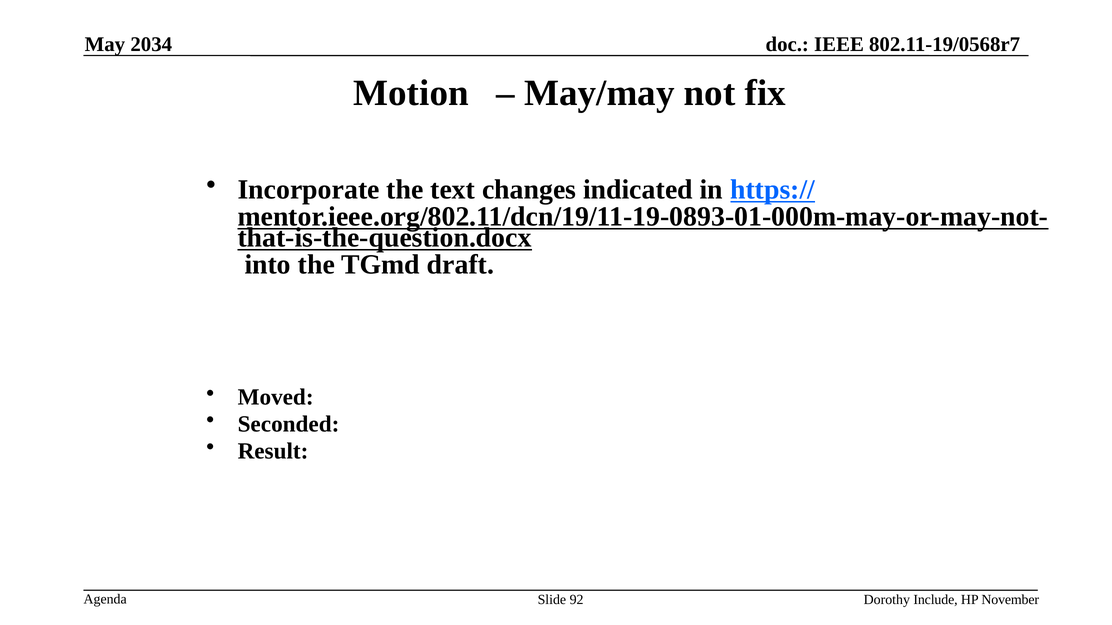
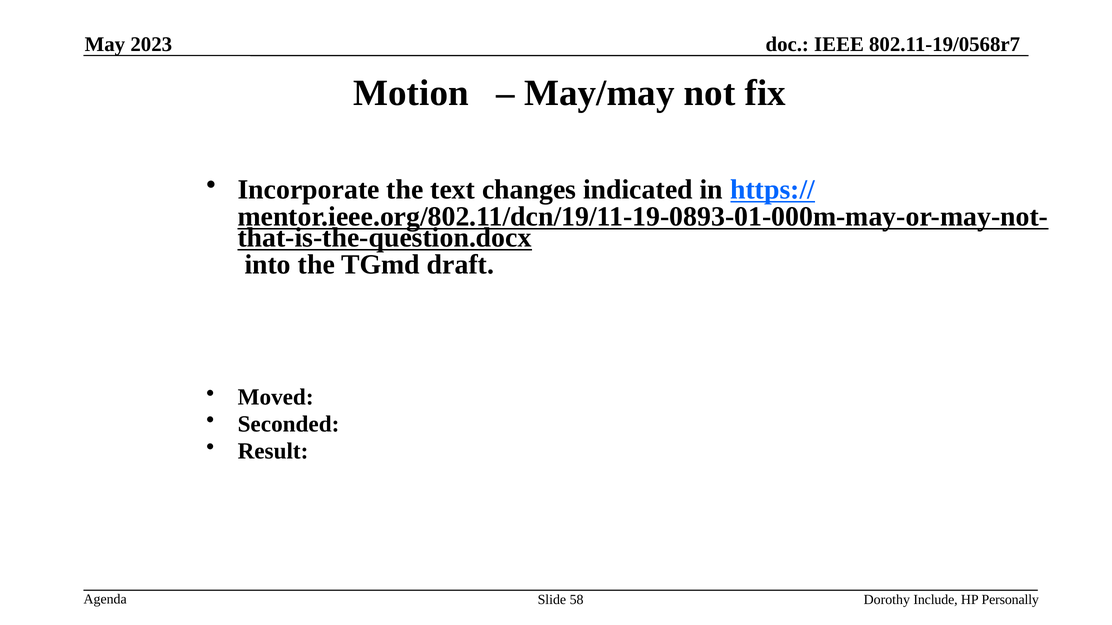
2034: 2034 -> 2023
92: 92 -> 58
November: November -> Personally
